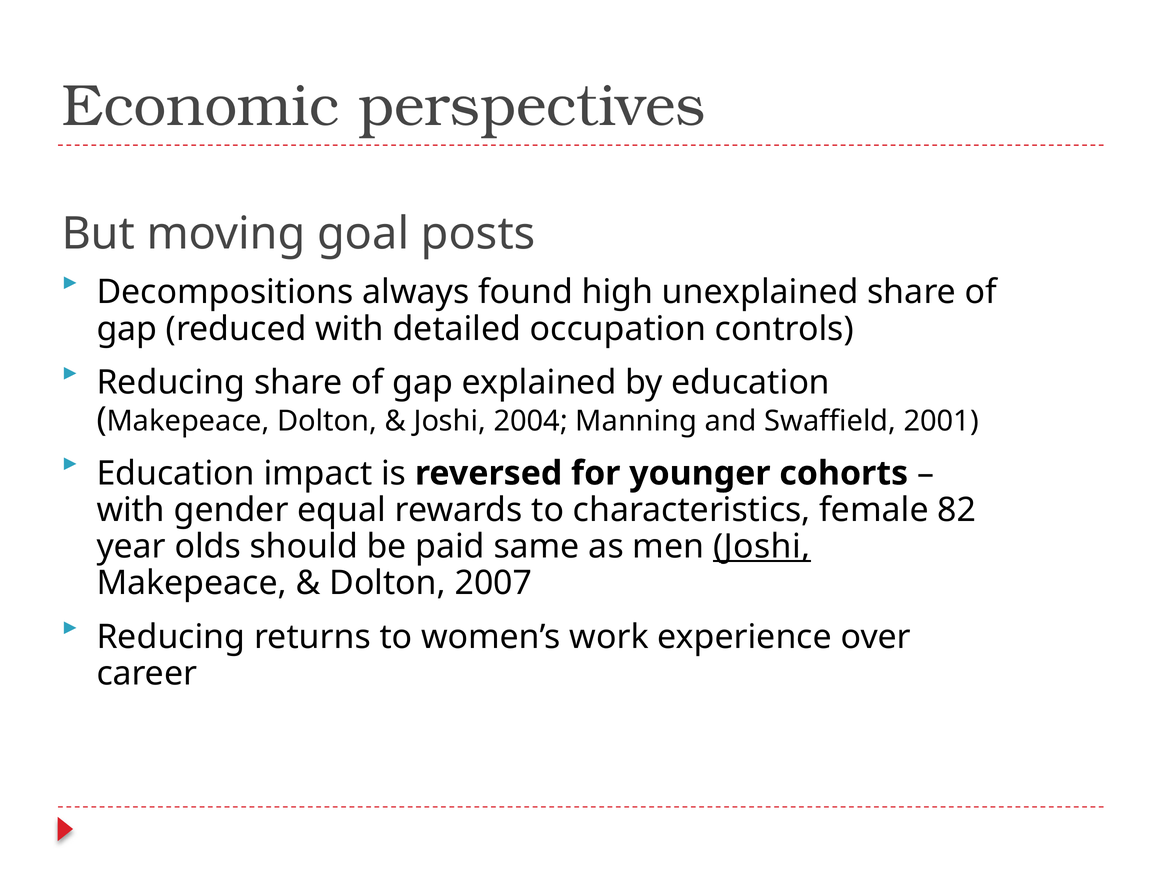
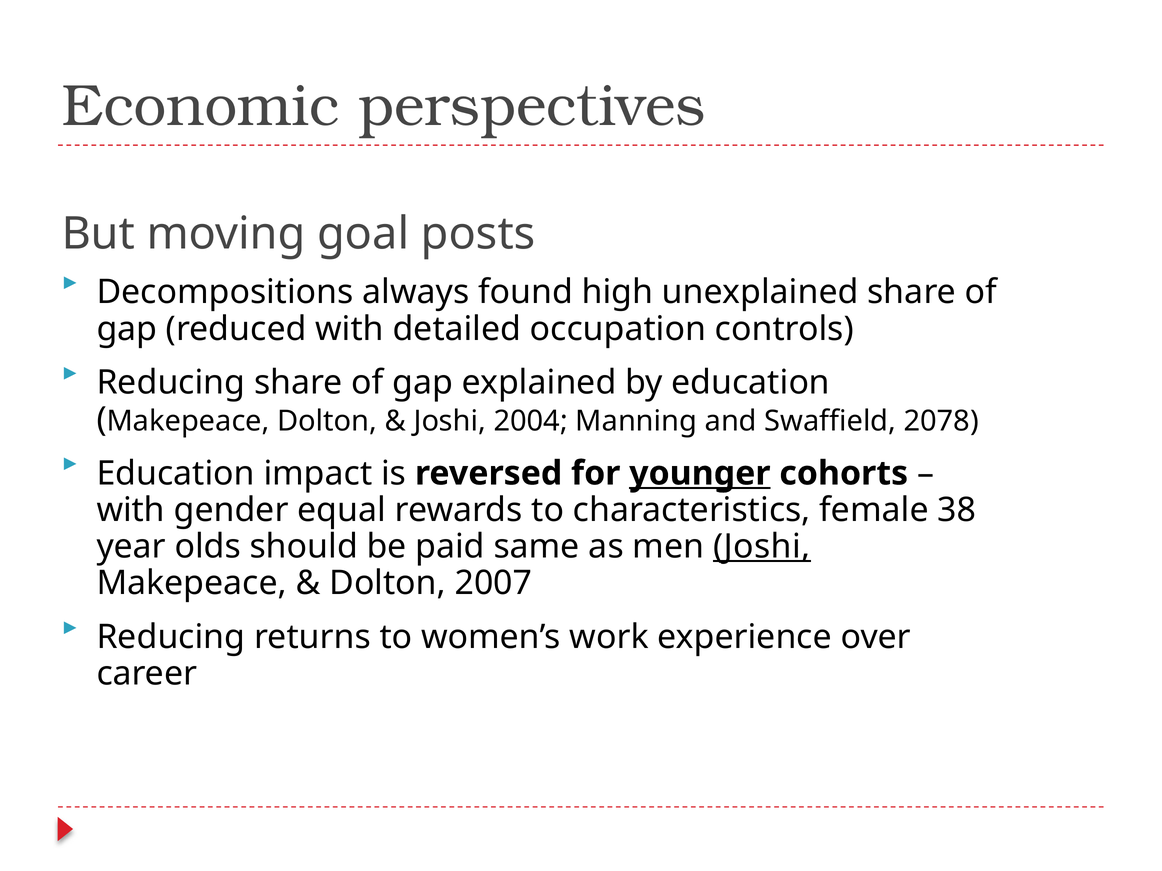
2001: 2001 -> 2078
younger underline: none -> present
82: 82 -> 38
